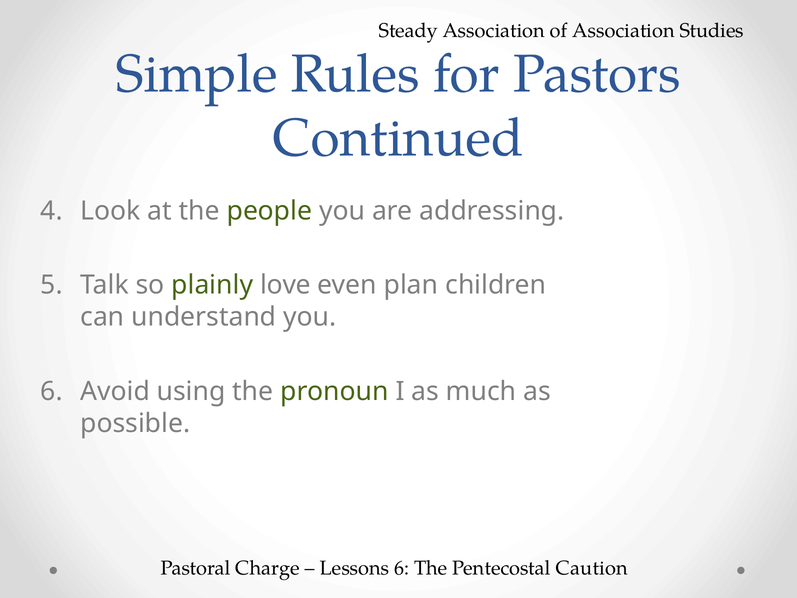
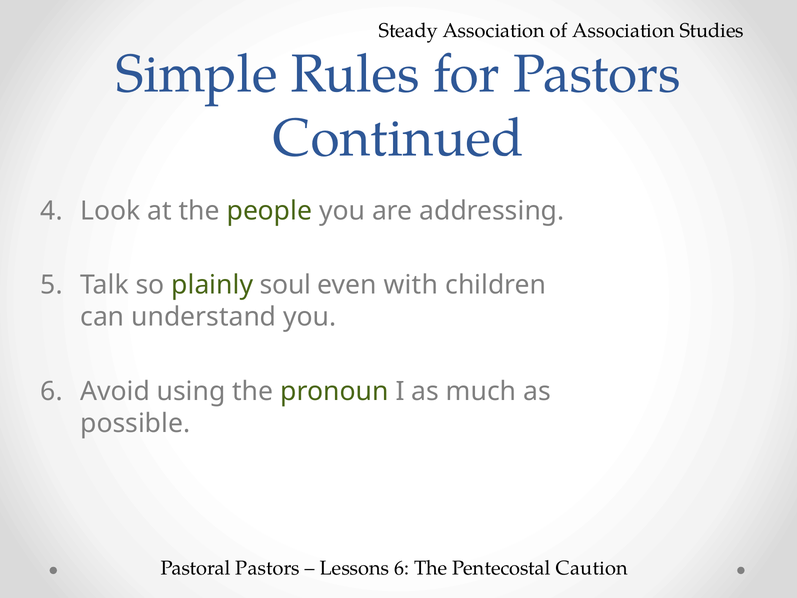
love: love -> soul
plan: plan -> with
Pastoral Charge: Charge -> Pastors
